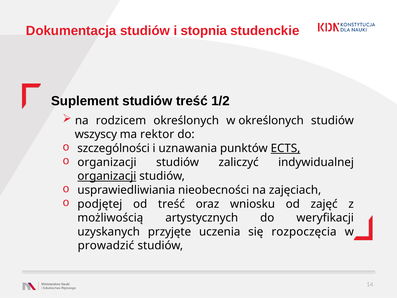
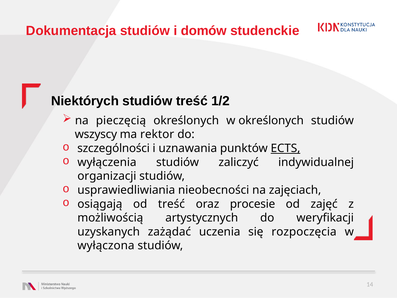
stopnia: stopnia -> domów
Suplement: Suplement -> Niektórych
rodzicem: rodzicem -> pieczęcią
organizacji at (107, 162): organizacji -> wyłączenia
organizacji at (107, 176) underline: present -> none
podjętej: podjętej -> osiągają
wniosku: wniosku -> procesie
przyjęte: przyjęte -> zażądać
prowadzić: prowadzić -> wyłączona
